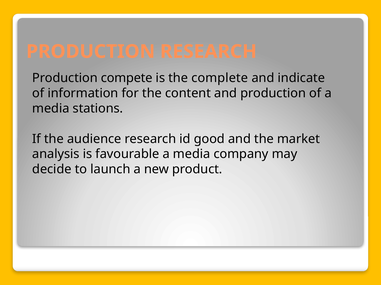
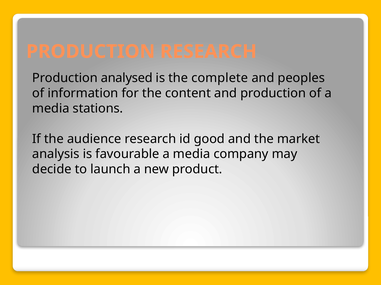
compete: compete -> analysed
indicate: indicate -> peoples
